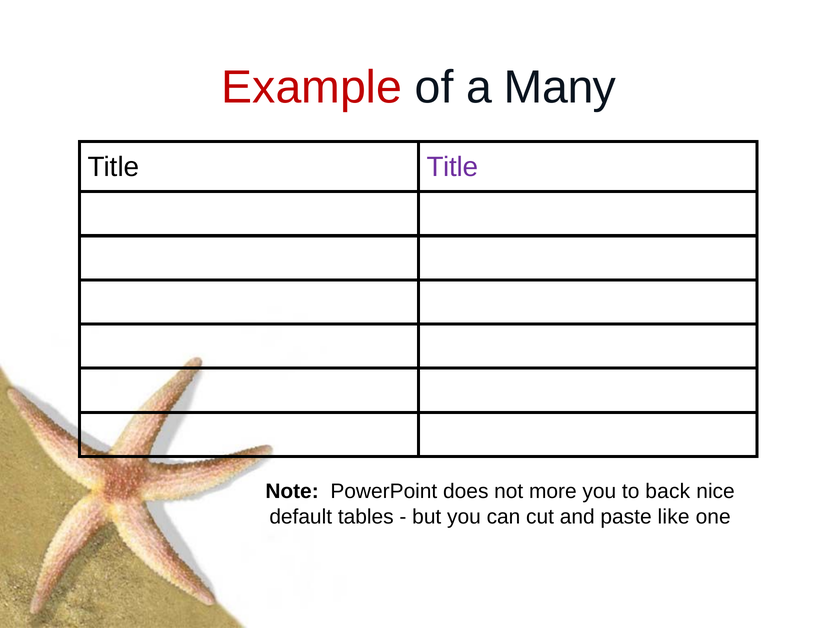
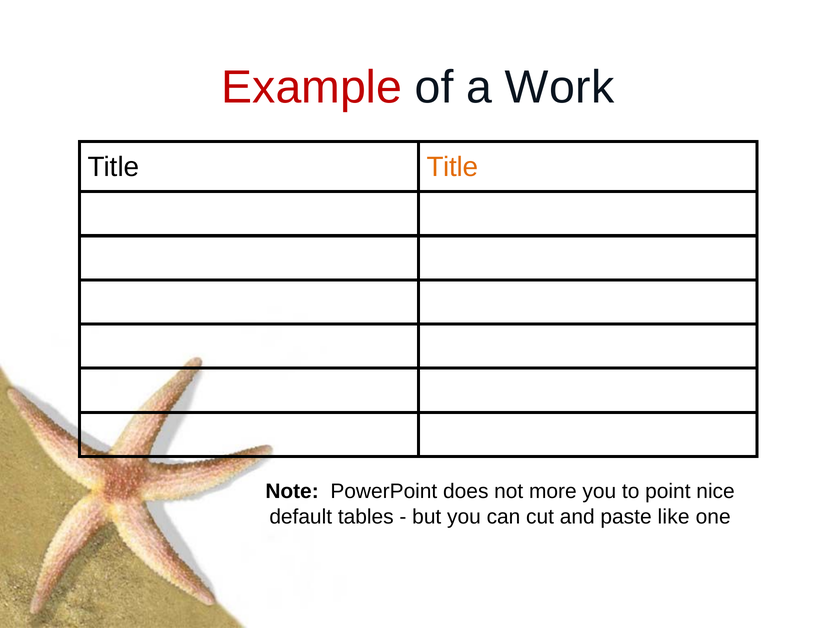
Many: Many -> Work
Title at (452, 167) colour: purple -> orange
back: back -> point
